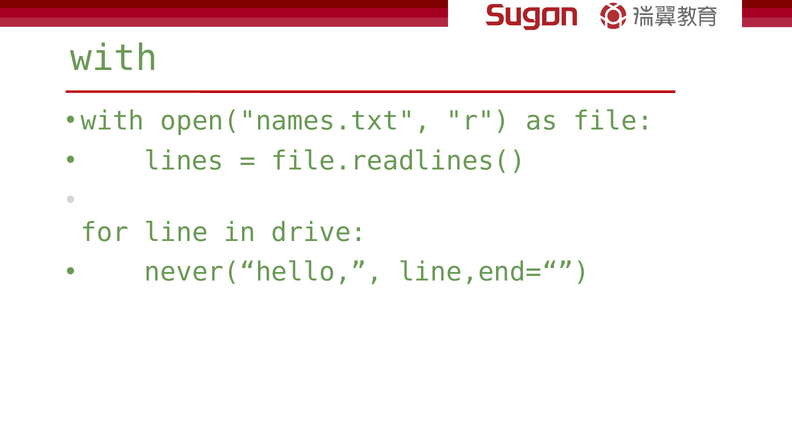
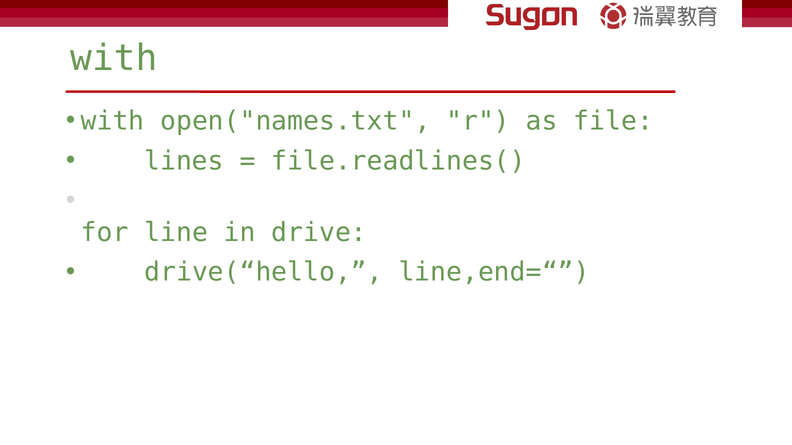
never(“hello: never(“hello -> drive(“hello
